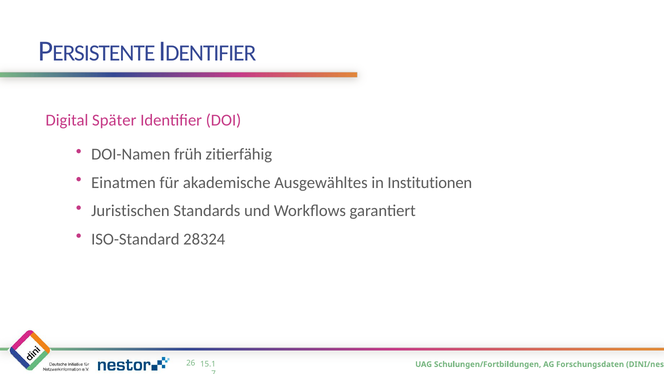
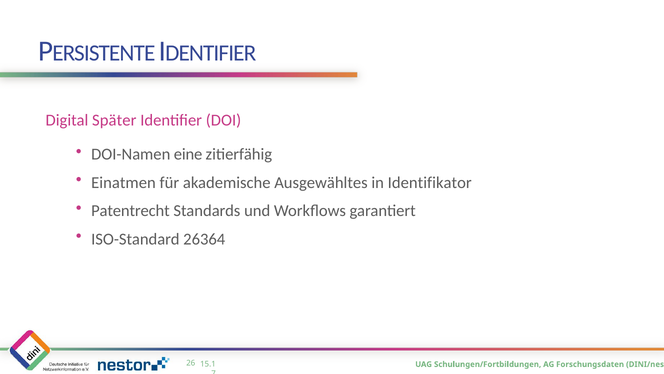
früh: früh -> eine
Institutionen: Institutionen -> Identifikator
Juristischen: Juristischen -> Patentrecht
28324: 28324 -> 26364
